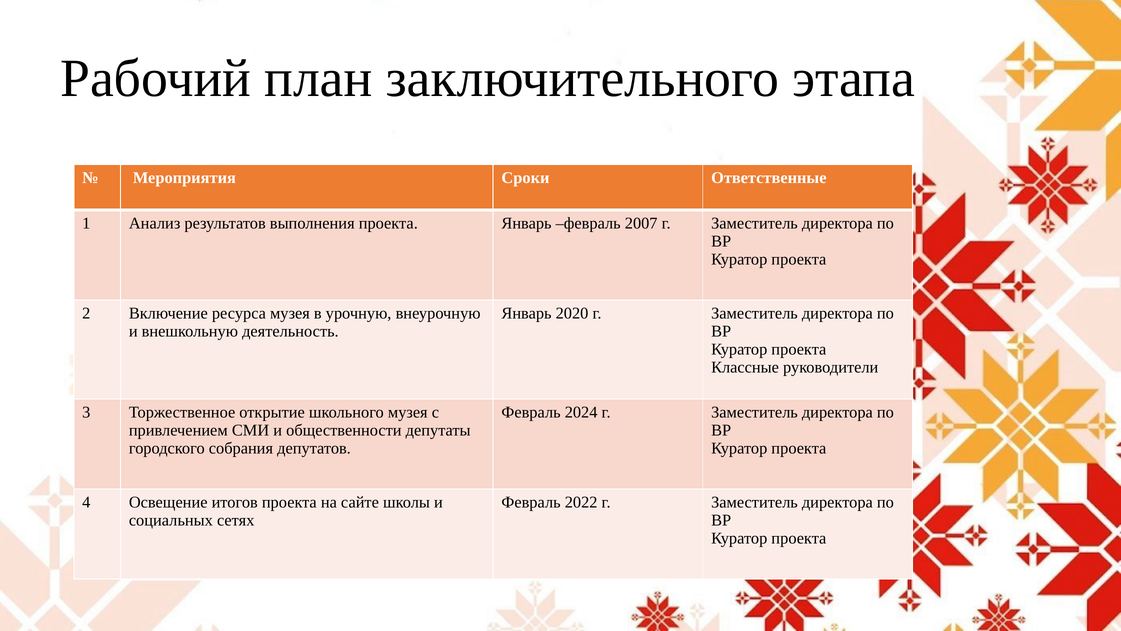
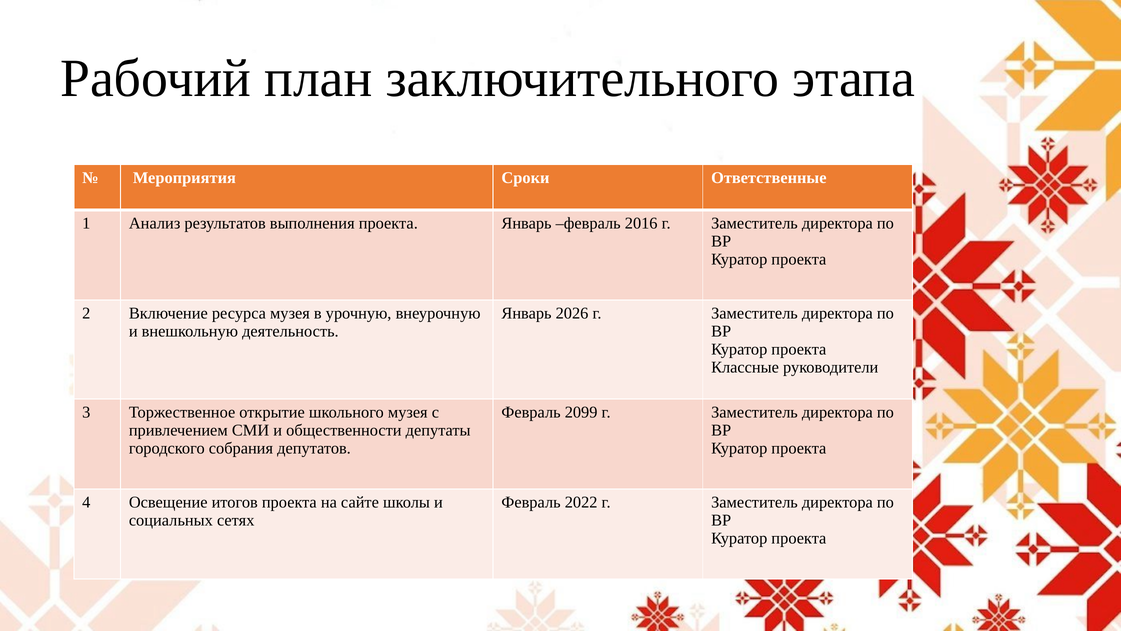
2007: 2007 -> 2016
2020: 2020 -> 2026
2024: 2024 -> 2099
